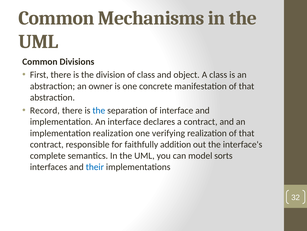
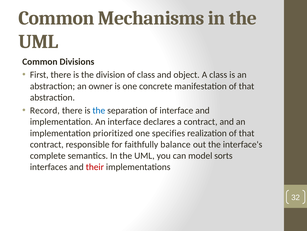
implementation realization: realization -> prioritized
verifying: verifying -> specifies
addition: addition -> balance
their colour: blue -> red
